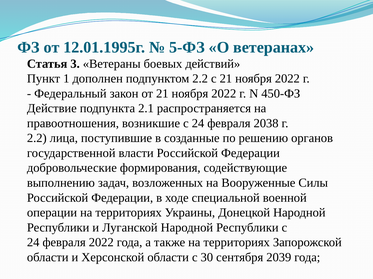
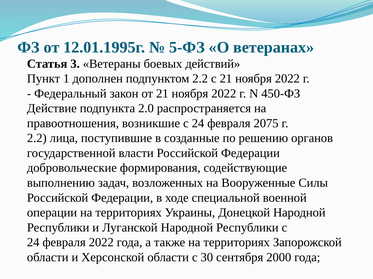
2.1: 2.1 -> 2.0
2038: 2038 -> 2075
2039: 2039 -> 2000
